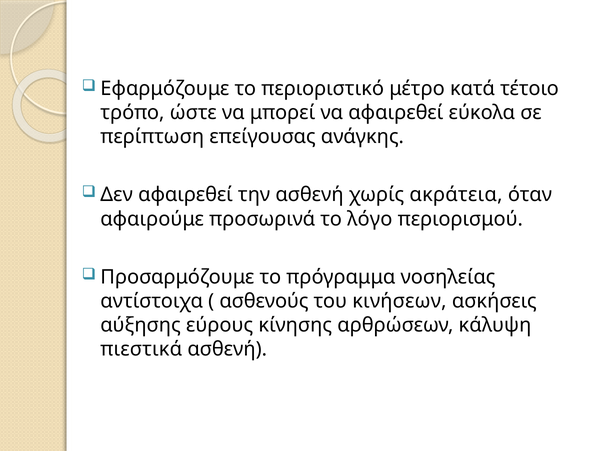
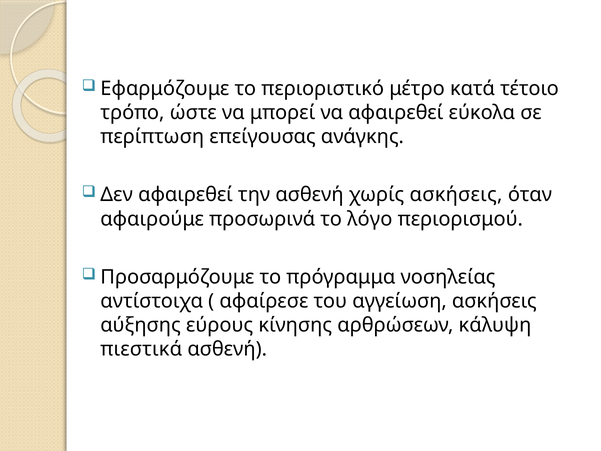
χωρίς ακράτεια: ακράτεια -> ασκήσεις
ασθενούς: ασθενούς -> αφαίρεσε
κινήσεων: κινήσεων -> αγγείωση
